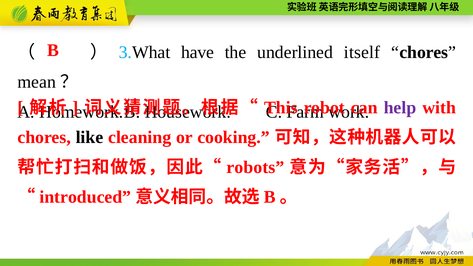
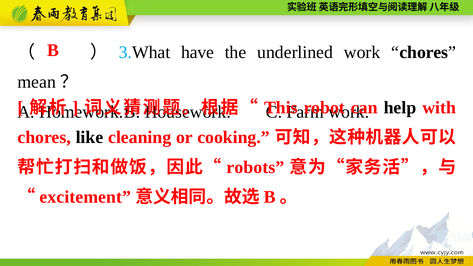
underlined itself: itself -> work
help colour: purple -> black
introduced: introduced -> excitement
